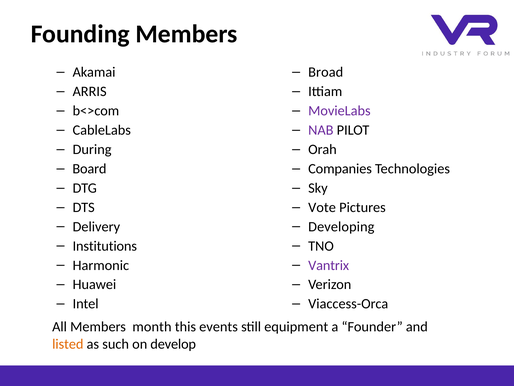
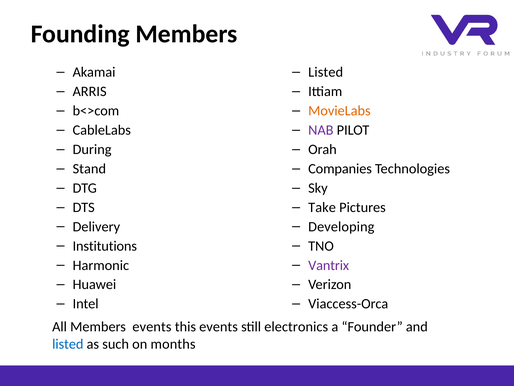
Broad at (326, 72): Broad -> Listed
MovieLabs colour: purple -> orange
Board: Board -> Stand
Vote: Vote -> Take
Members month: month -> events
equipment: equipment -> electronics
listed at (68, 344) colour: orange -> blue
develop: develop -> months
